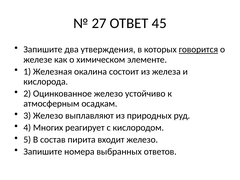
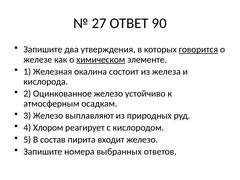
45: 45 -> 90
химическом underline: none -> present
Многих: Многих -> Хлором
